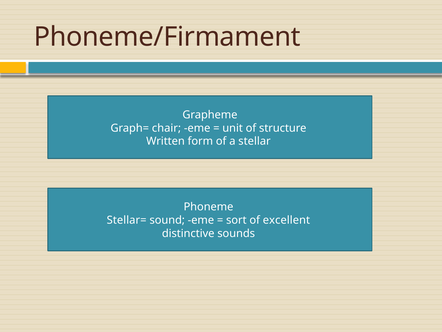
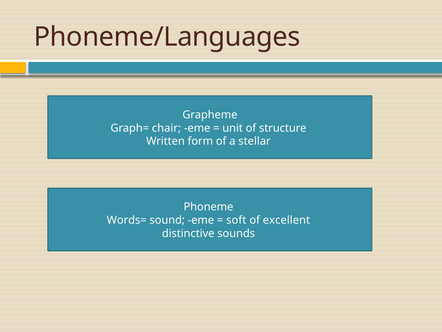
Phoneme/Firmament: Phoneme/Firmament -> Phoneme/Languages
Stellar=: Stellar= -> Words=
sort: sort -> soft
